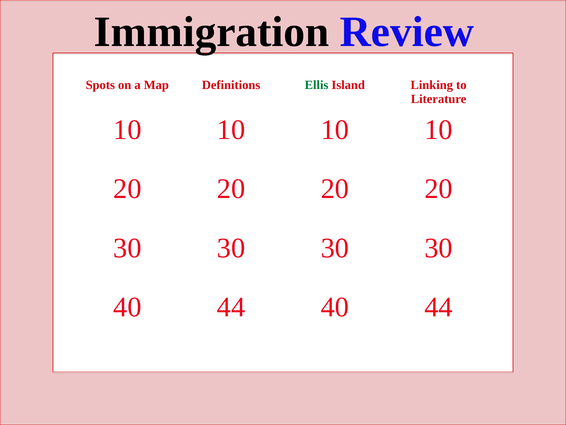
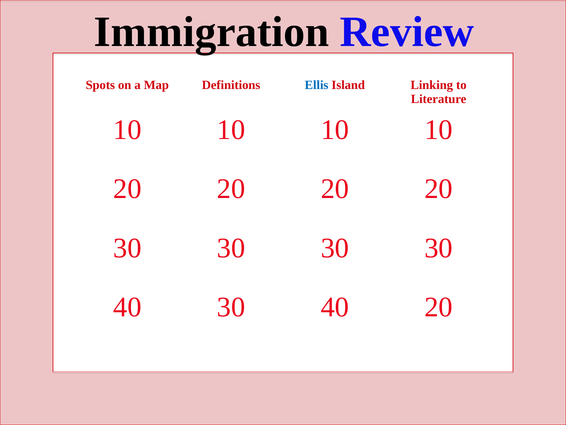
Ellis colour: green -> blue
44 at (231, 307): 44 -> 30
44 at (439, 307): 44 -> 20
